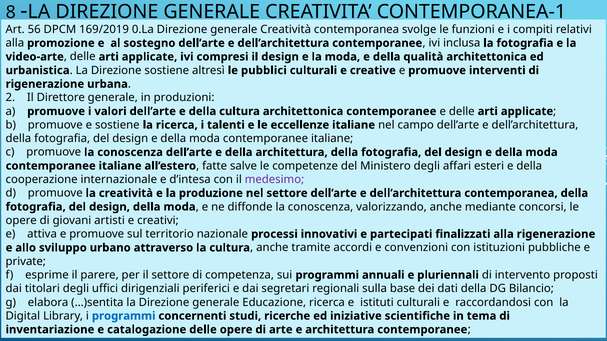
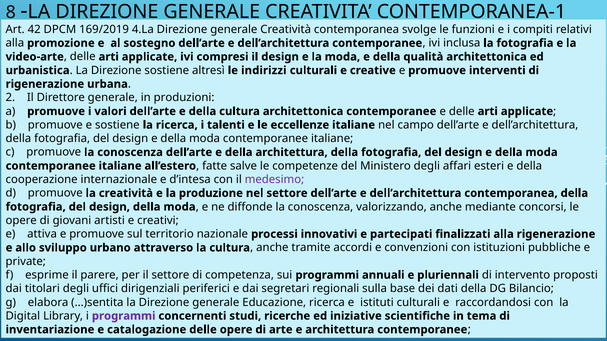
56: 56 -> 42
0.La: 0.La -> 4.La
pubblici: pubblici -> indirizzi
programmi at (124, 316) colour: blue -> purple
